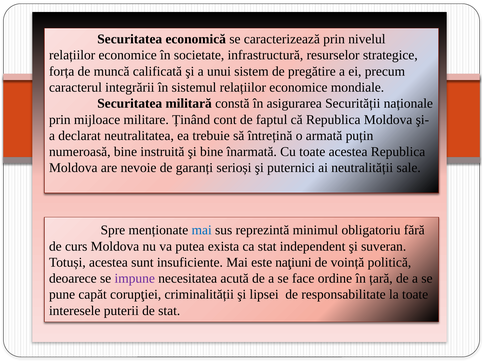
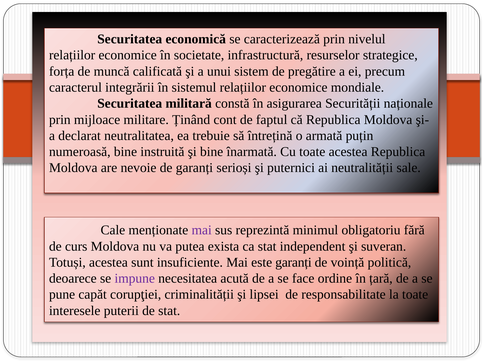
Spre: Spre -> Cale
mai at (202, 230) colour: blue -> purple
este naţiuni: naţiuni -> garanți
